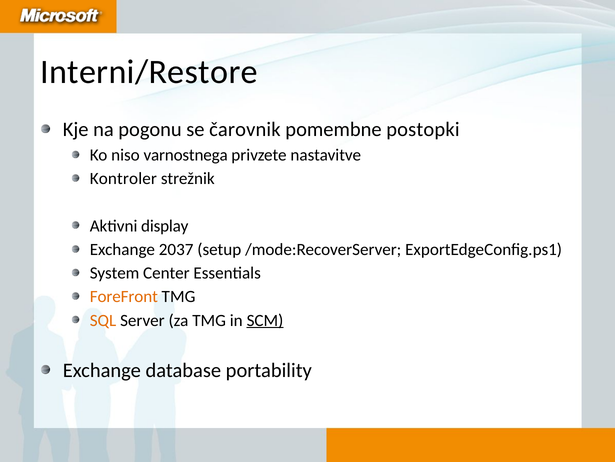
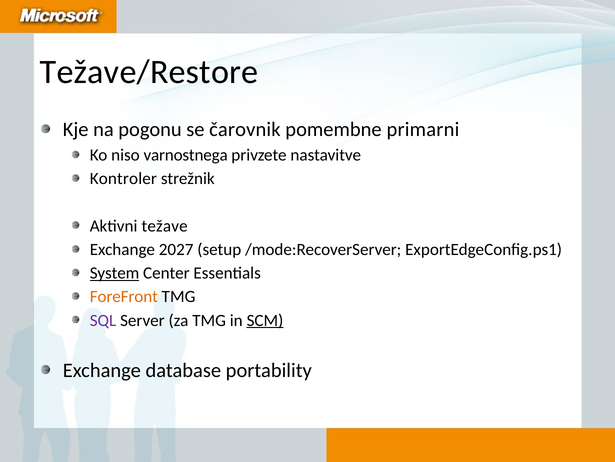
Interni/Restore: Interni/Restore -> Težave/Restore
postopki: postopki -> primarni
display: display -> težave
2037: 2037 -> 2027
System underline: none -> present
SQL colour: orange -> purple
